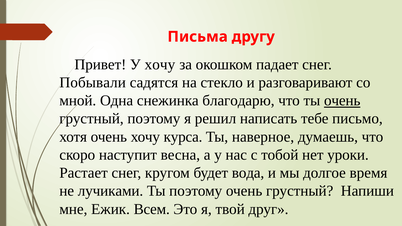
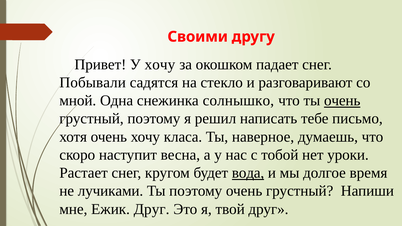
Письма: Письма -> Своими
благодарю: благодарю -> солнышко
курса: курса -> класа
вода underline: none -> present
Ежик Всем: Всем -> Друг
